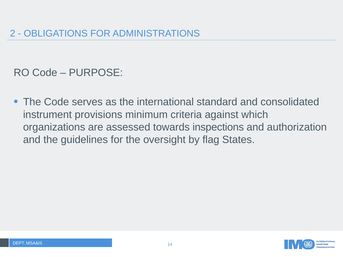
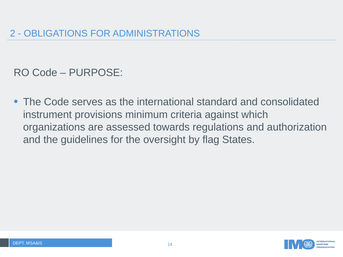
inspections: inspections -> regulations
